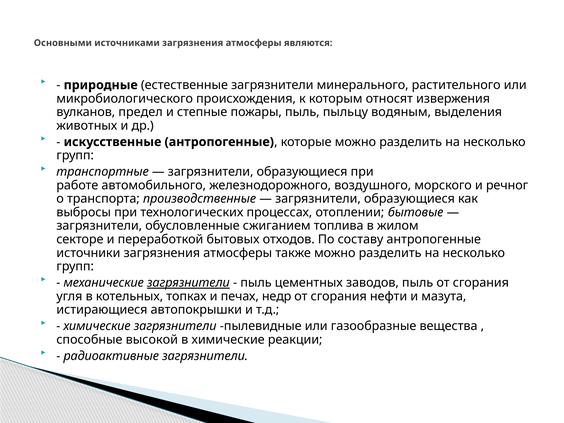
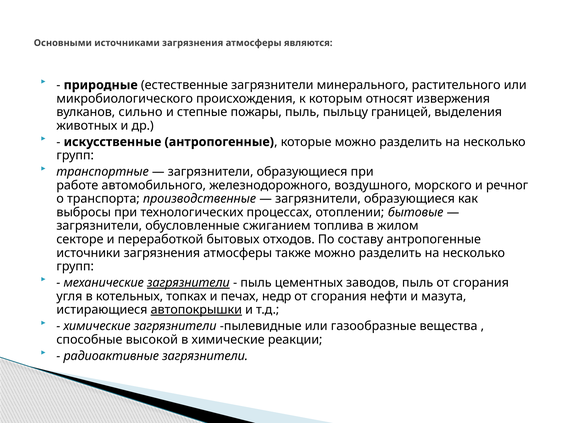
предел: предел -> сильно
водяным: водяным -> границей
автопокрышки underline: none -> present
